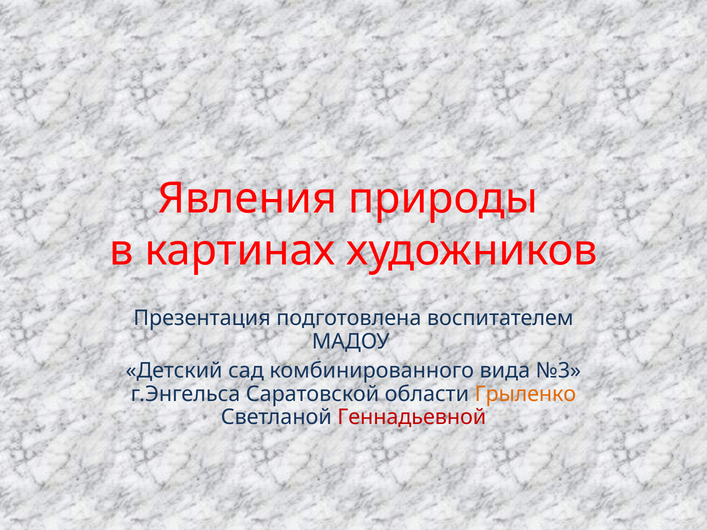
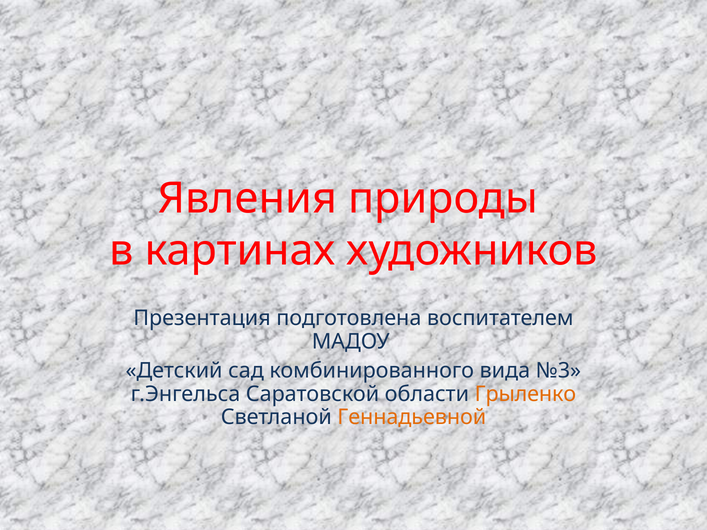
Геннадьевной colour: red -> orange
